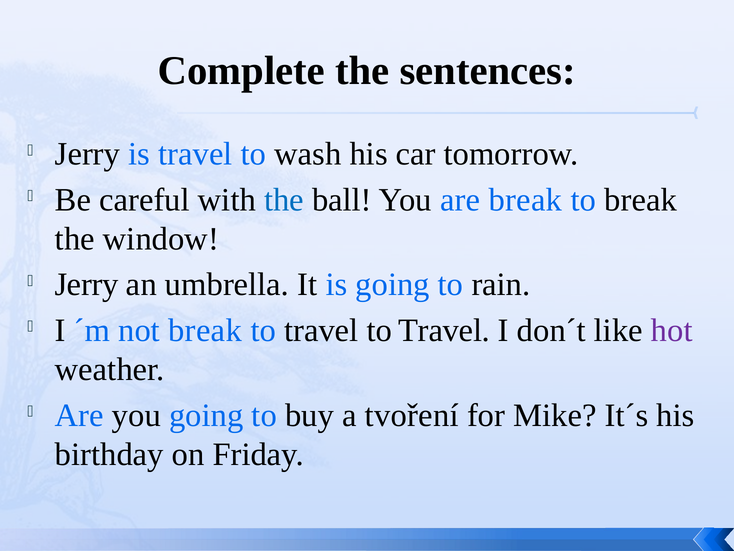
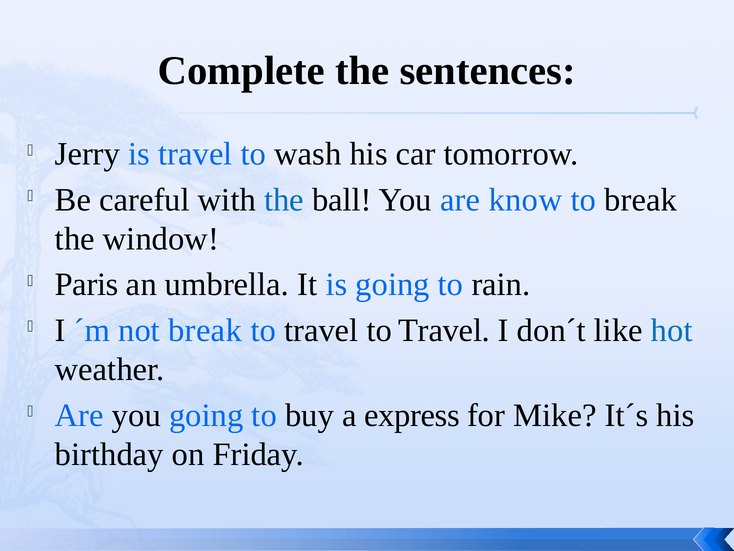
are break: break -> know
Jerry at (87, 284): Jerry -> Paris
hot colour: purple -> blue
tvoření: tvoření -> express
